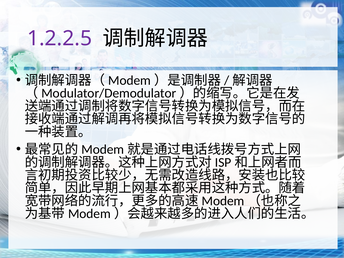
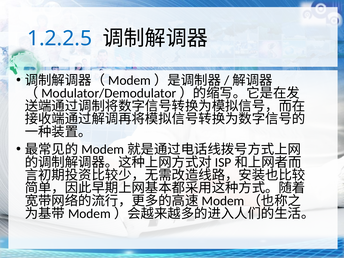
1.2.2.5 colour: purple -> blue
